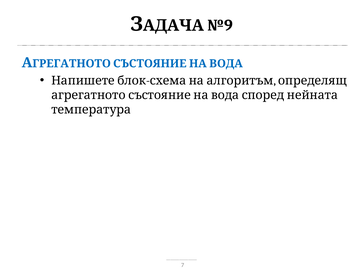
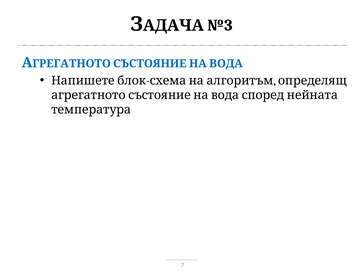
№9: №9 -> №3
